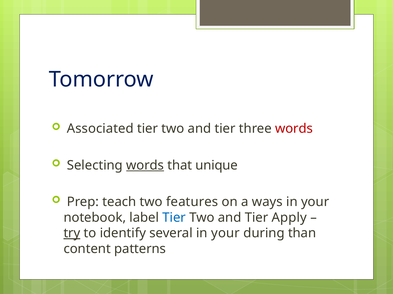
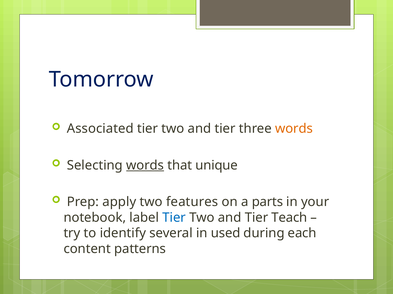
words at (294, 129) colour: red -> orange
teach: teach -> apply
ways: ways -> parts
Apply: Apply -> Teach
try underline: present -> none
several in your: your -> used
than: than -> each
